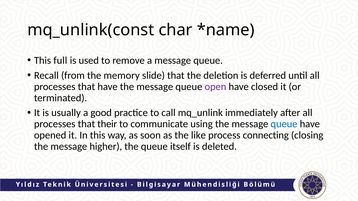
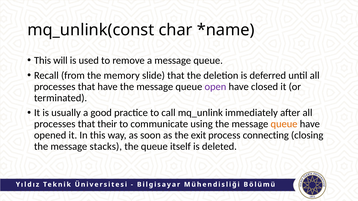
full: full -> will
queue at (284, 124) colour: blue -> orange
like: like -> exit
higher: higher -> stacks
